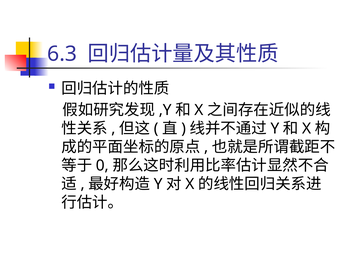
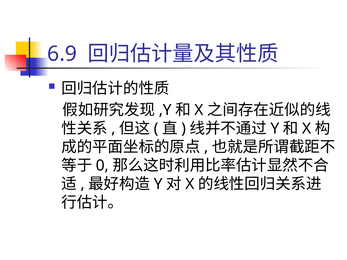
6.3: 6.3 -> 6.9
